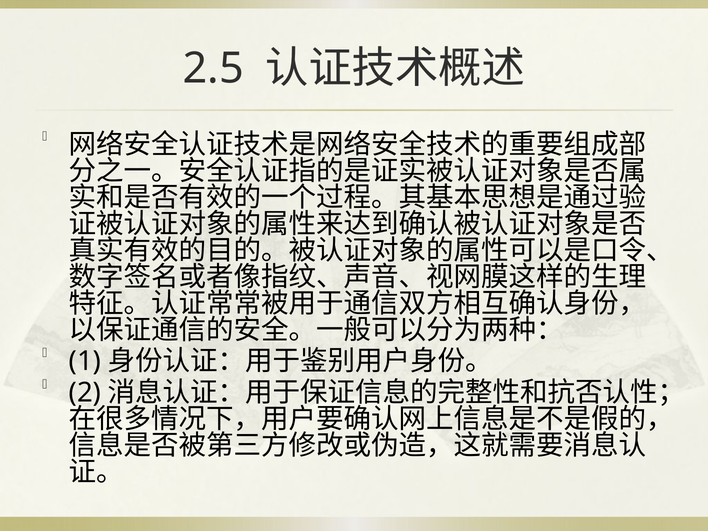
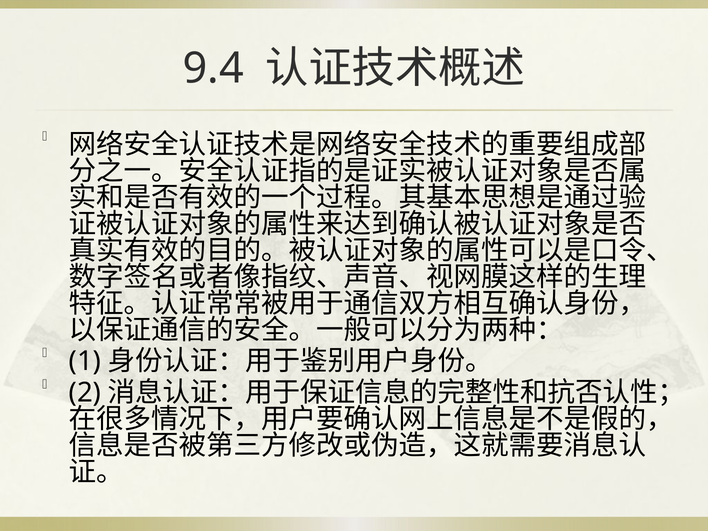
2.5: 2.5 -> 9.4
